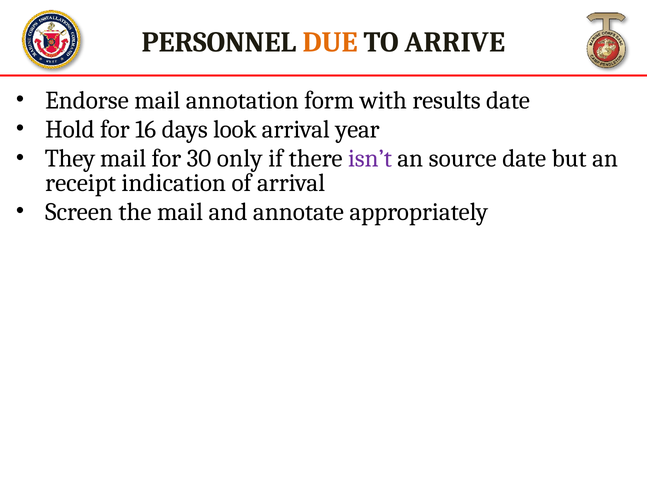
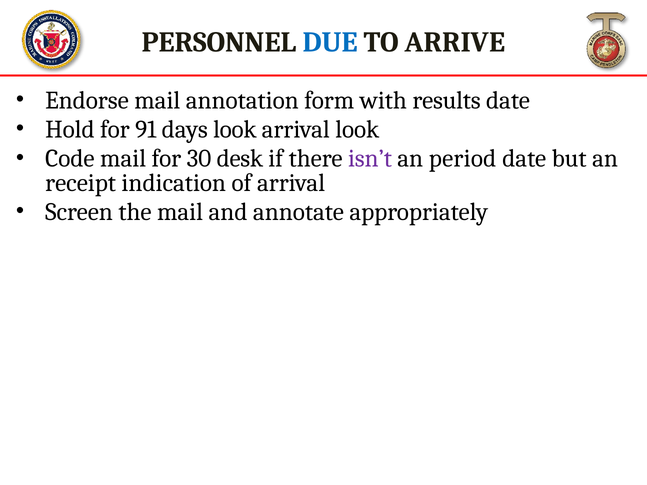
DUE colour: orange -> blue
16: 16 -> 91
arrival year: year -> look
They: They -> Code
only: only -> desk
source: source -> period
